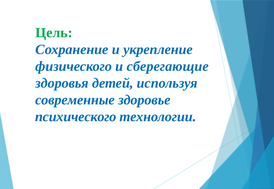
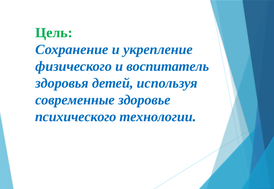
сберегающие: сберегающие -> воспитатель
